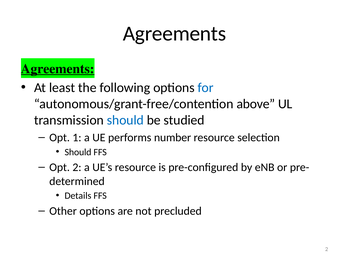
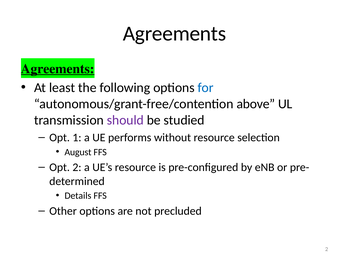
should at (125, 121) colour: blue -> purple
performs number: number -> without
Should at (78, 153): Should -> August
